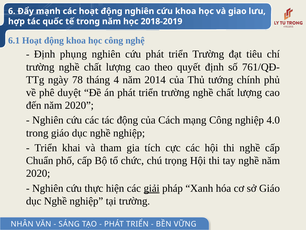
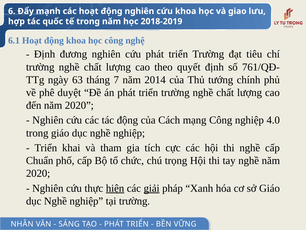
phụng: phụng -> đương
78: 78 -> 63
4: 4 -> 7
hiện underline: none -> present
